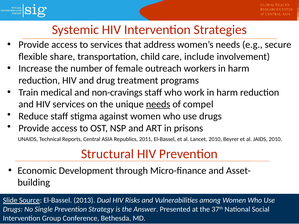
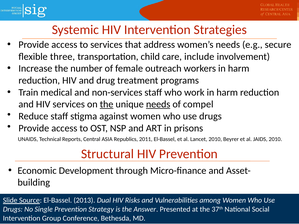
share: share -> three
non-cravings: non-cravings -> non-services
the at (107, 104) underline: none -> present
